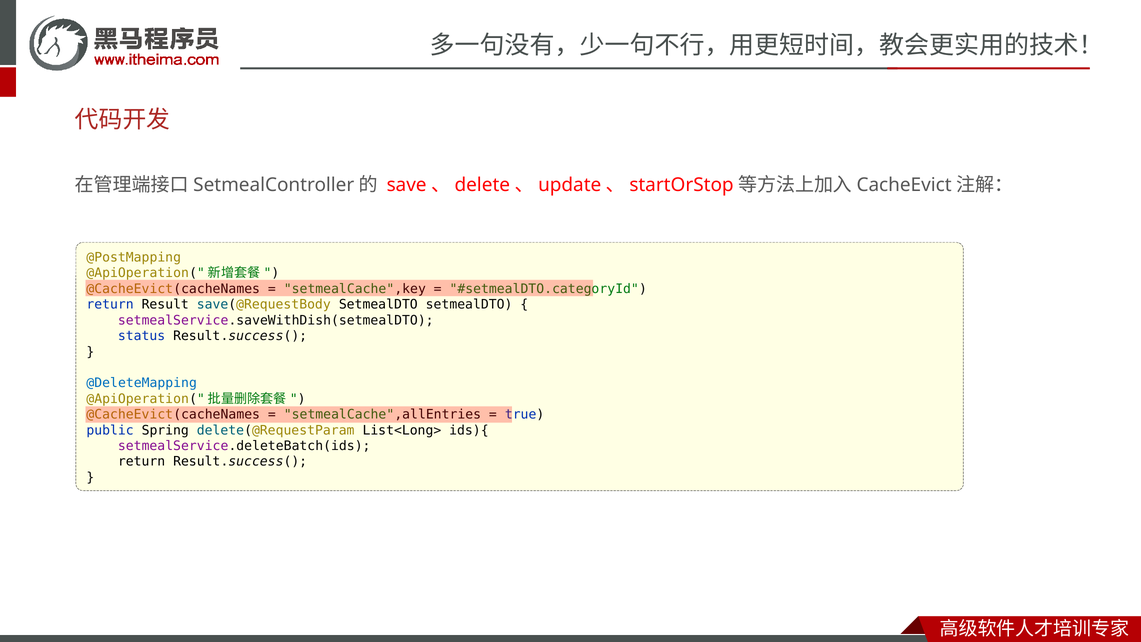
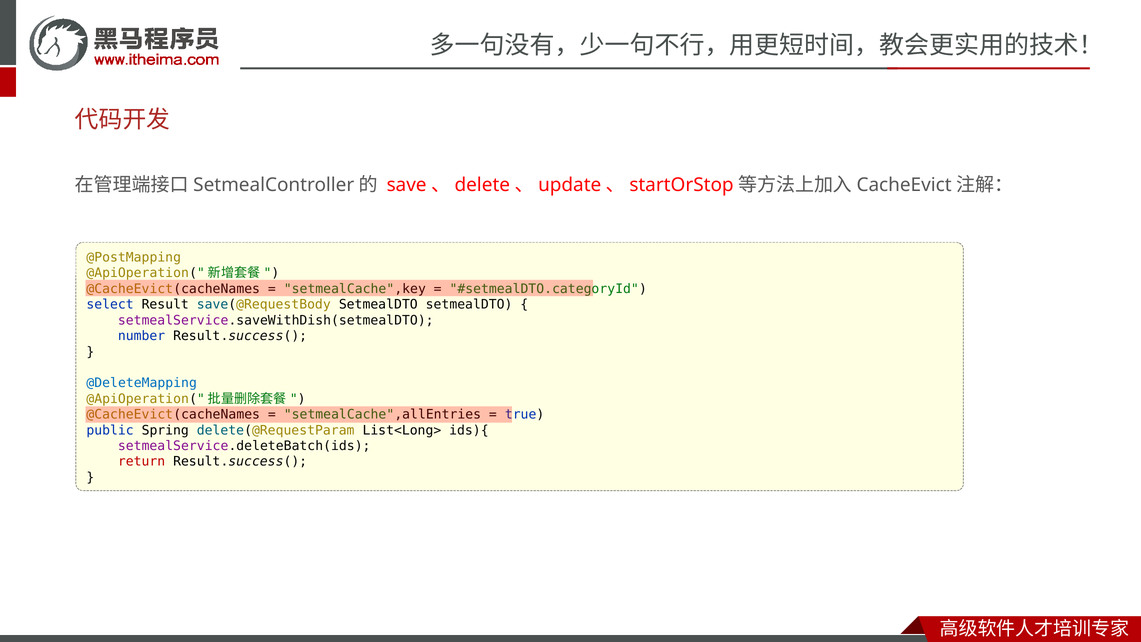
return at (110, 304): return -> select
status: status -> number
return at (142, 461) colour: black -> red
